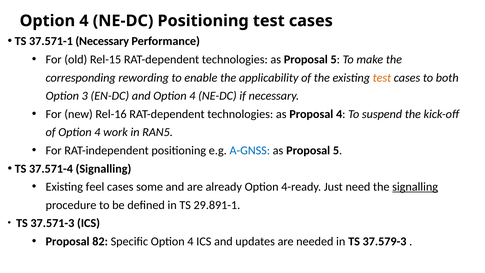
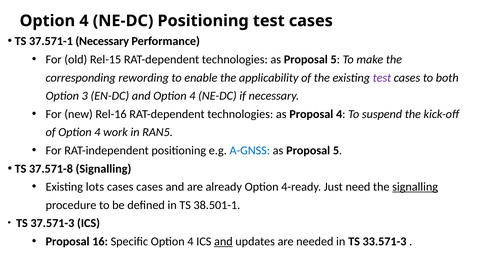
test at (382, 78) colour: orange -> purple
37.571-4: 37.571-4 -> 37.571-8
feel: feel -> lots
cases some: some -> cases
29.891-1: 29.891-1 -> 38.501-1
82: 82 -> 16
and at (223, 241) underline: none -> present
37.579-3: 37.579-3 -> 33.571-3
